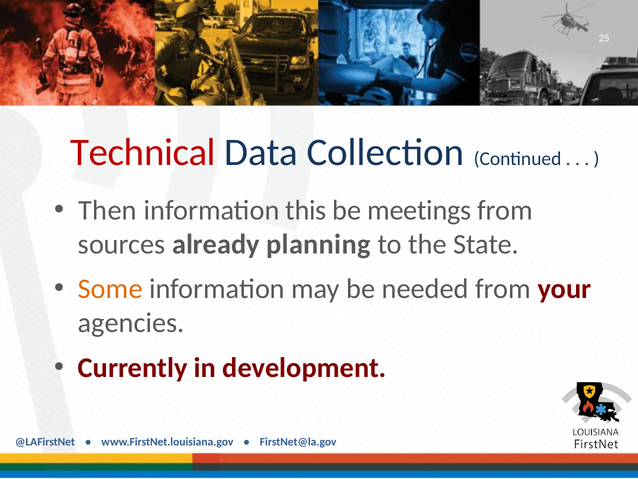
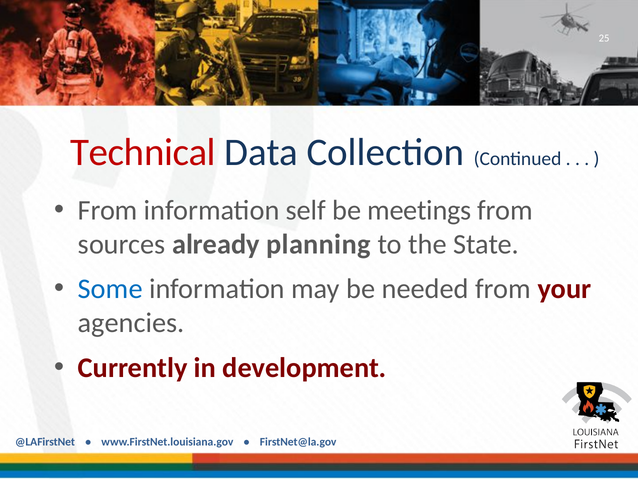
Then at (108, 210): Then -> From
this: this -> self
Some colour: orange -> blue
